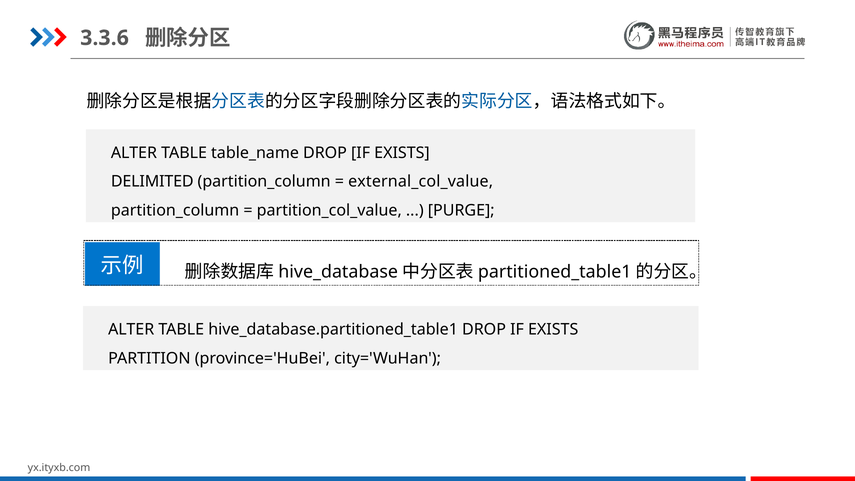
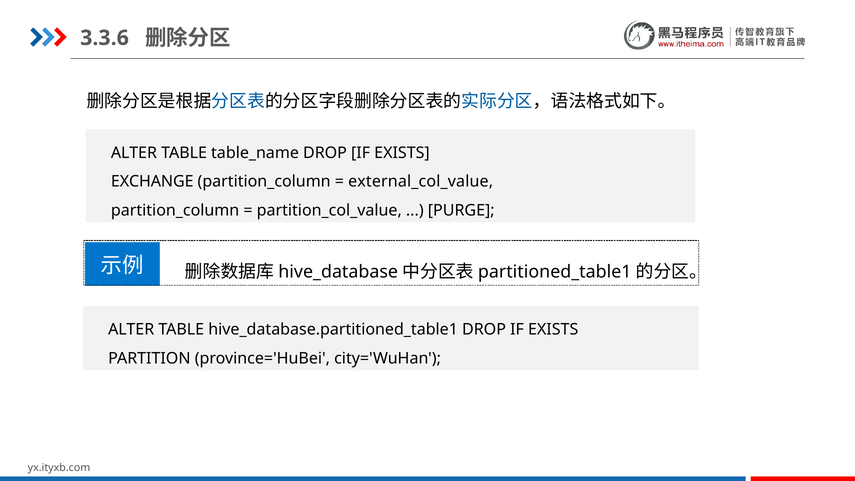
DELIMITED: DELIMITED -> EXCHANGE
